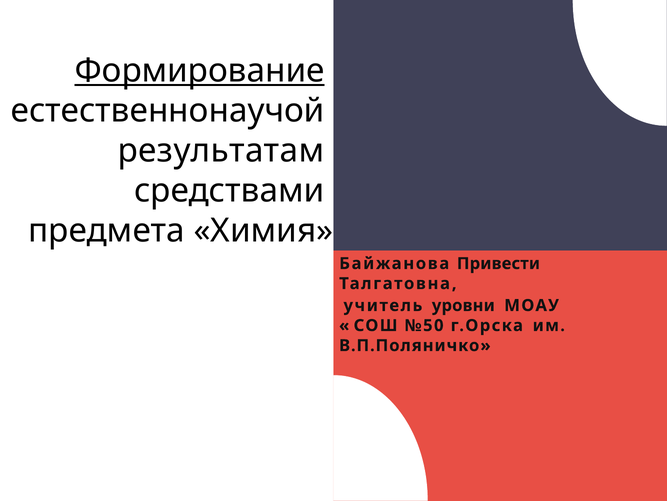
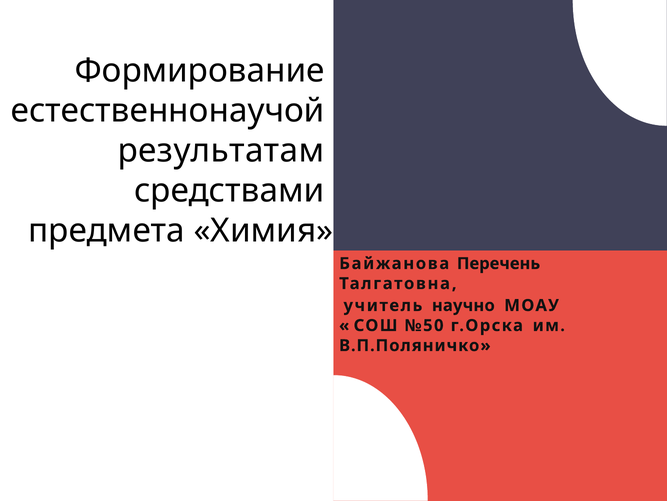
Формирование underline: present -> none
Привести: Привести -> Перечень
уровни: уровни -> научно
